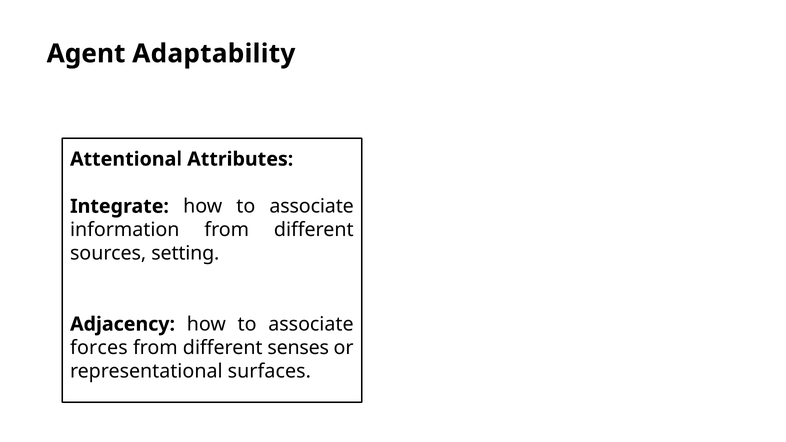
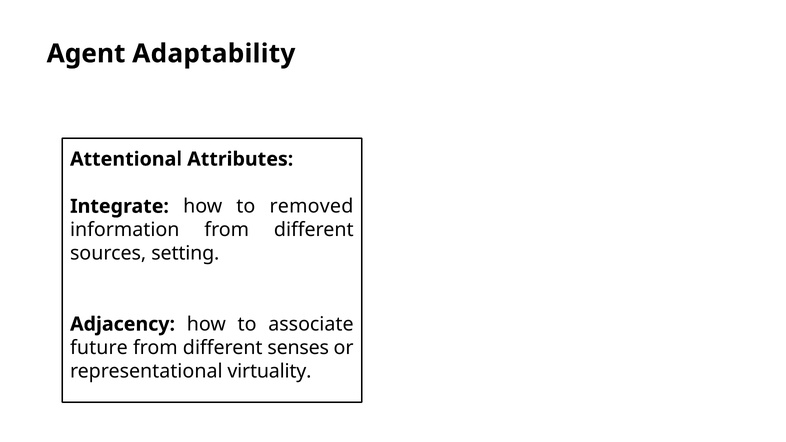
Integrate how to associate: associate -> removed
forces: forces -> future
surfaces: surfaces -> virtuality
